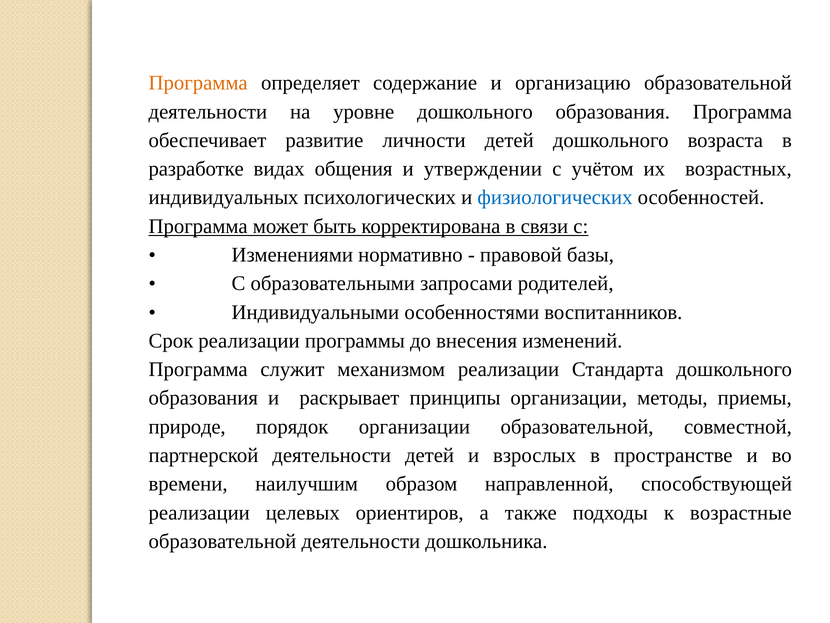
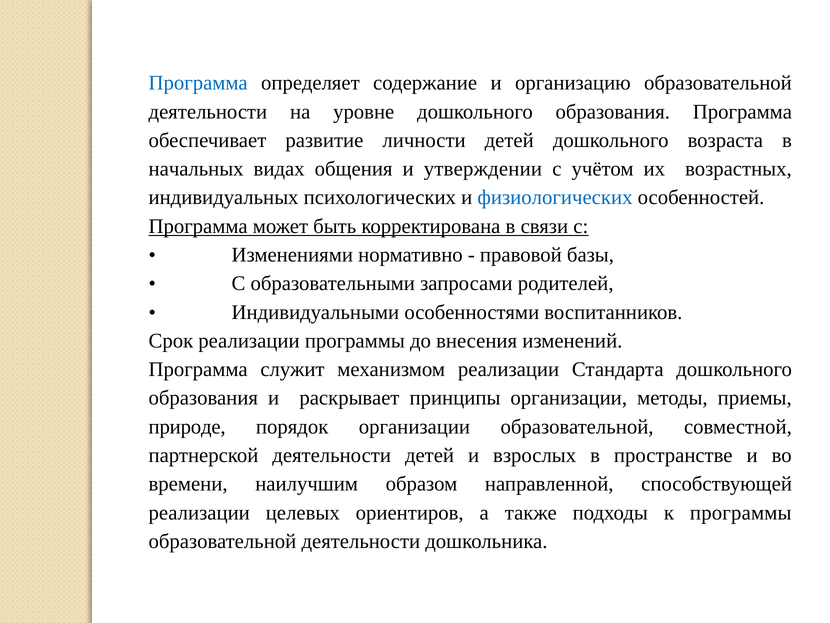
Программа at (198, 83) colour: orange -> blue
разработке: разработке -> начальных
к возрастные: возрастные -> программы
